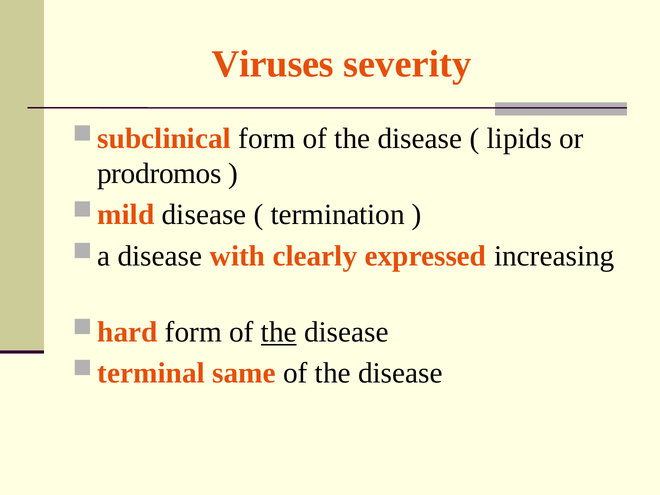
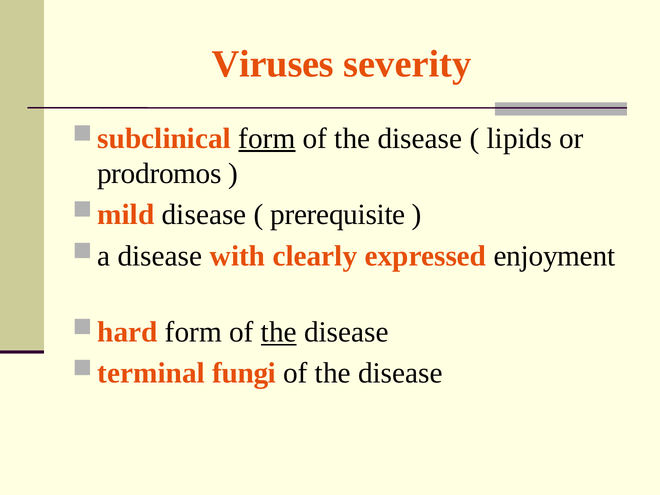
form at (267, 138) underline: none -> present
termination: termination -> prerequisite
increasing: increasing -> enjoyment
same: same -> fungi
